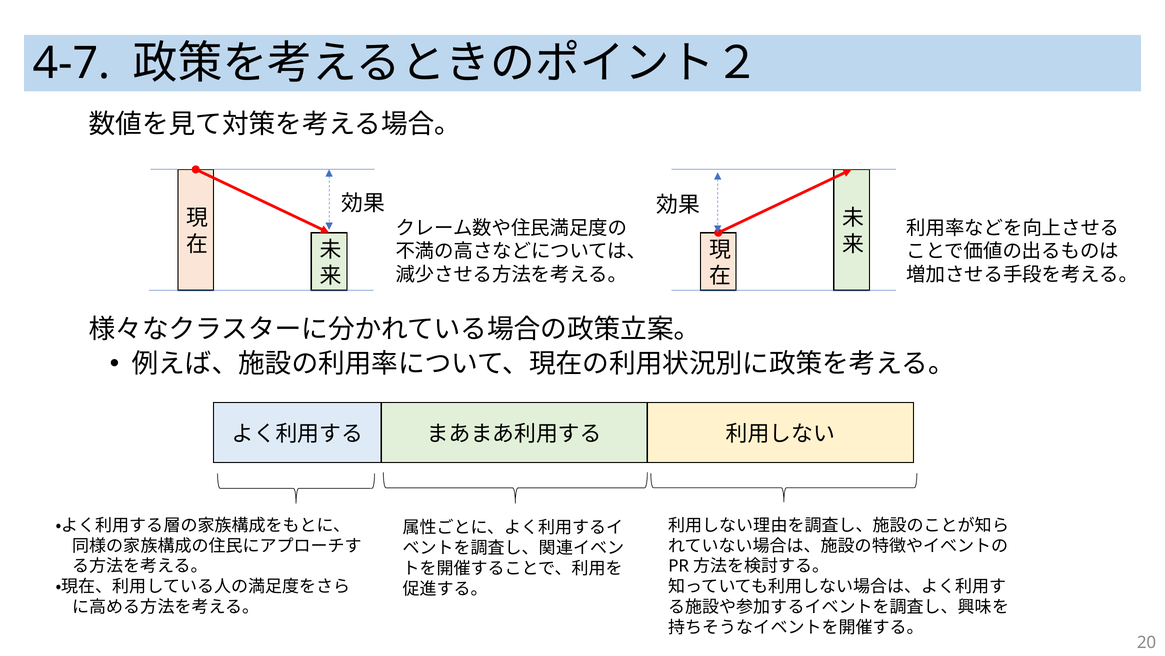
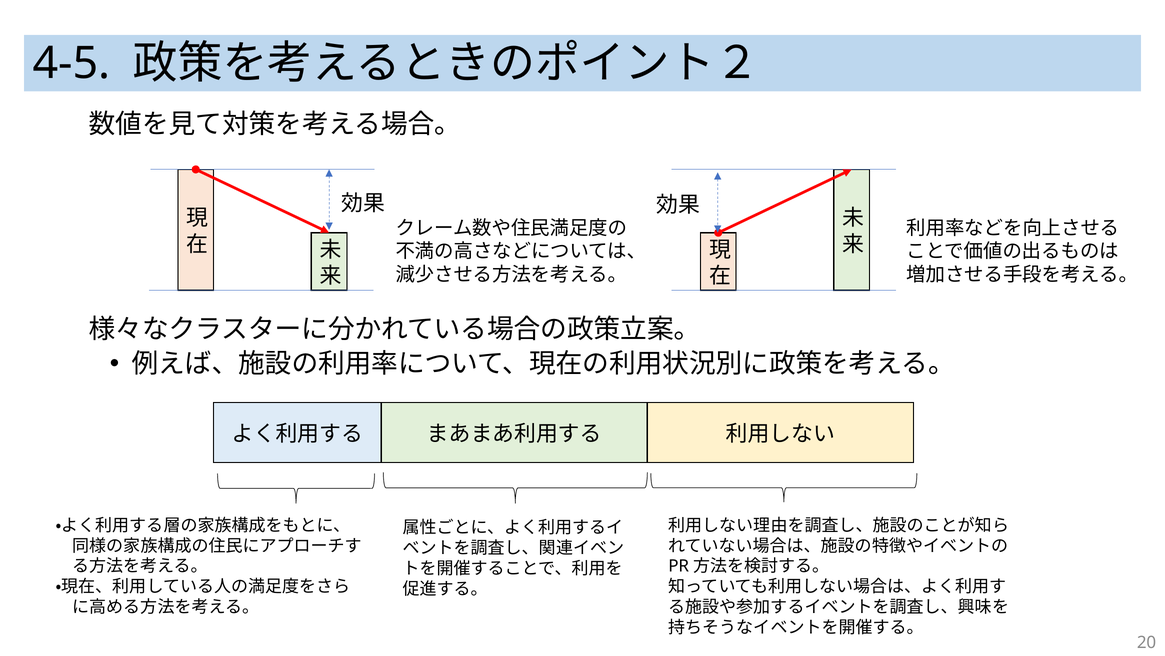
4-7: 4-7 -> 4-5
